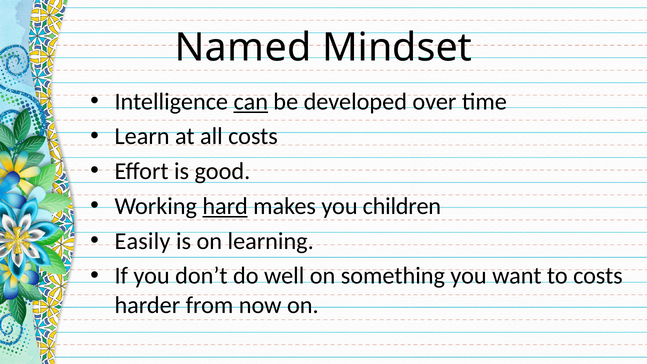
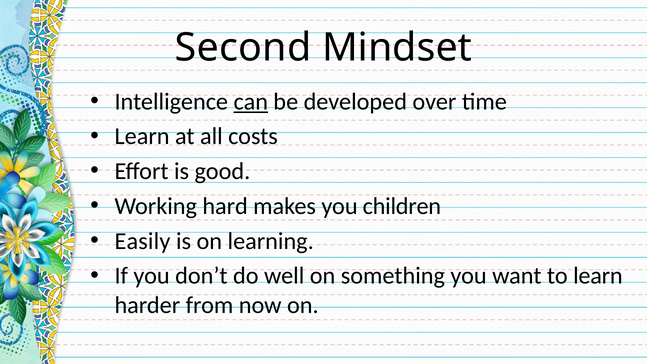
Named: Named -> Second
hard underline: present -> none
to costs: costs -> learn
